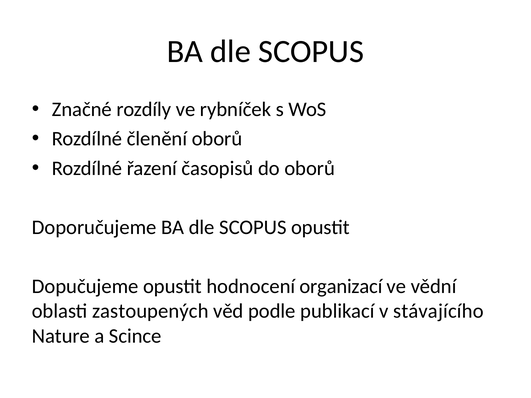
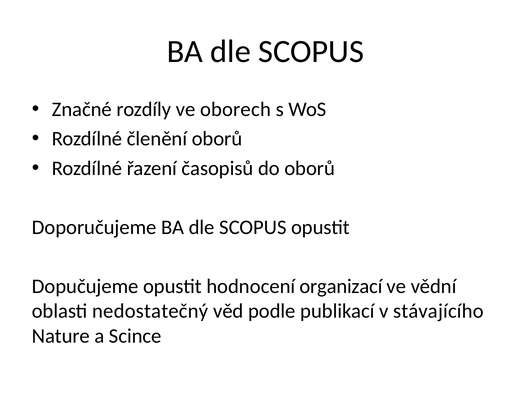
rybníček: rybníček -> oborech
zastoupených: zastoupených -> nedostatečný
